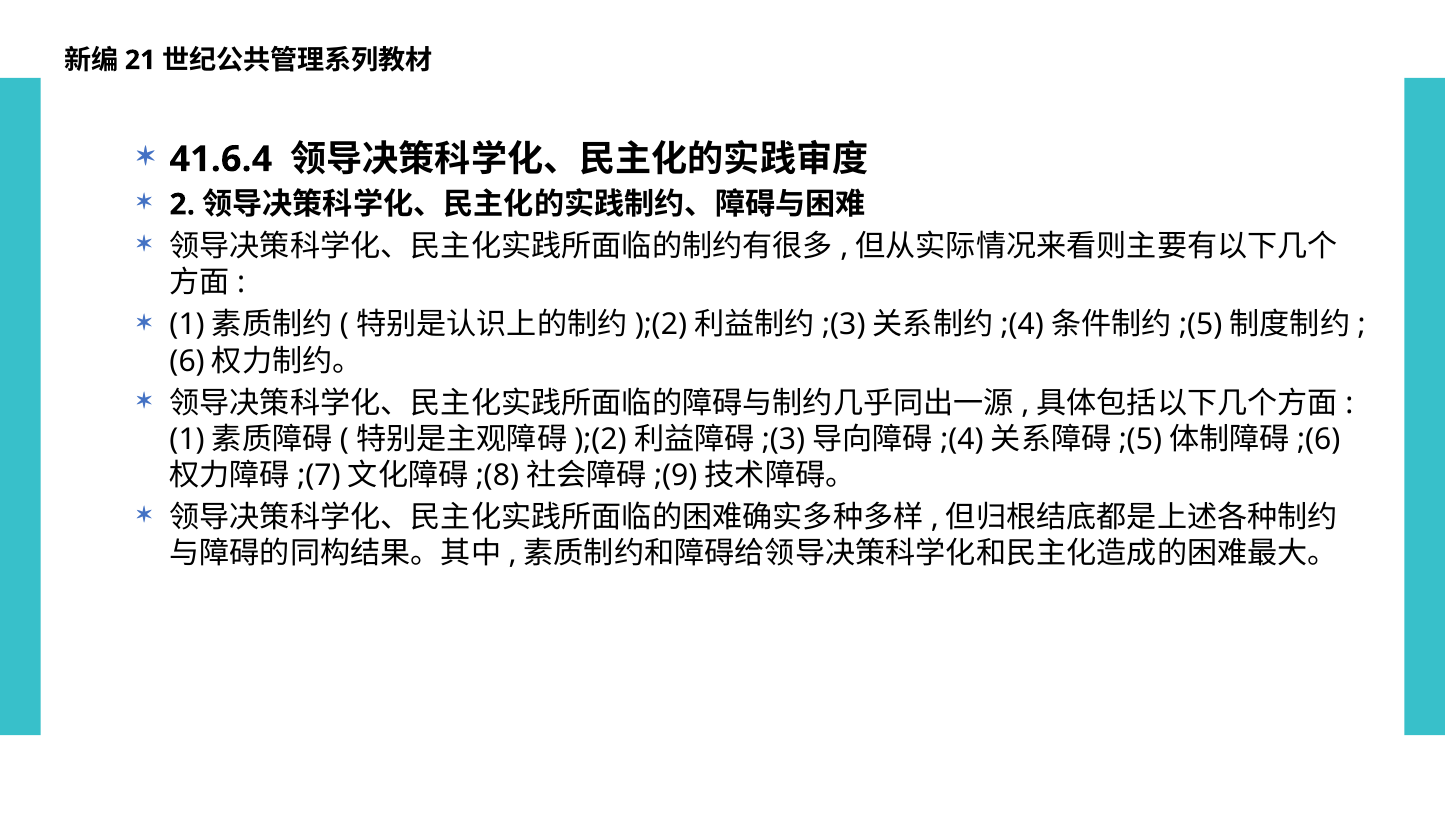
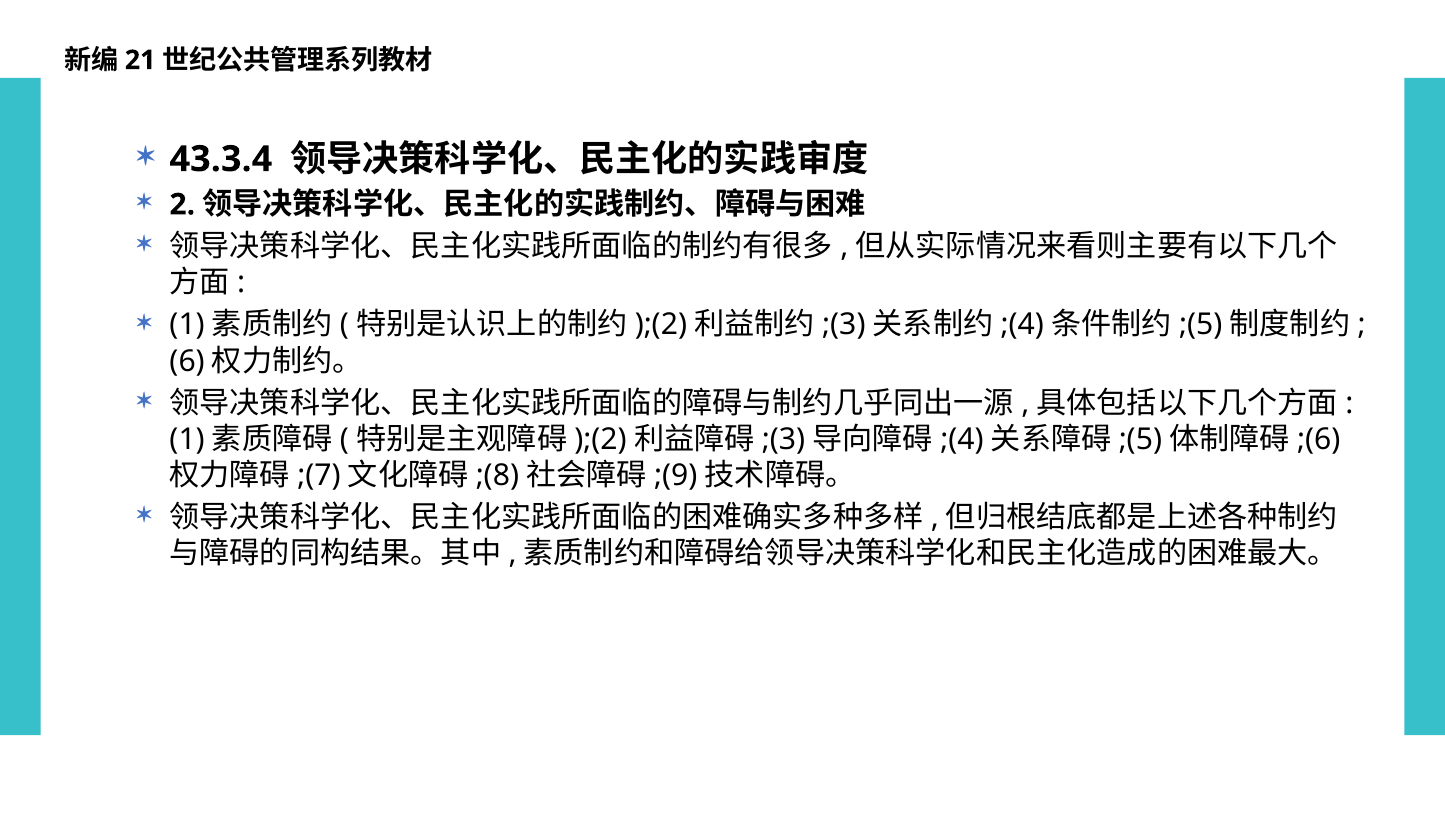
41.6.4: 41.6.4 -> 43.3.4
